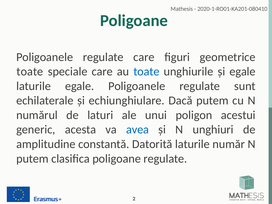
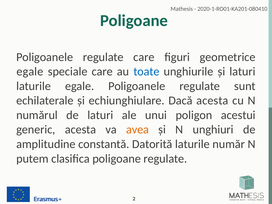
toate at (30, 72): toate -> egale
și egale: egale -> laturi
Dacă putem: putem -> acesta
avea colour: blue -> orange
